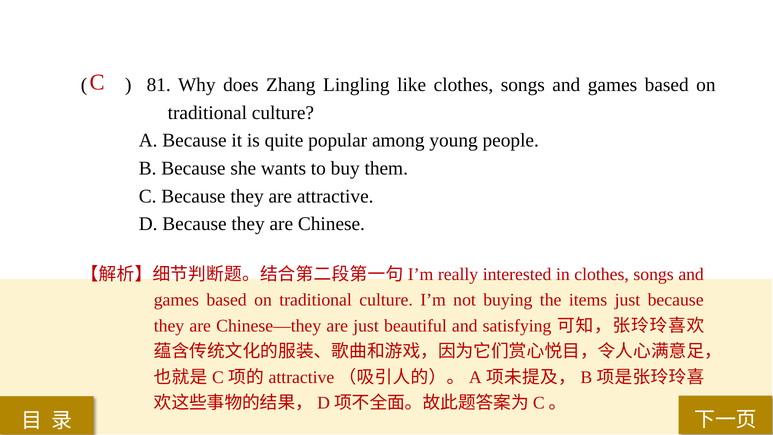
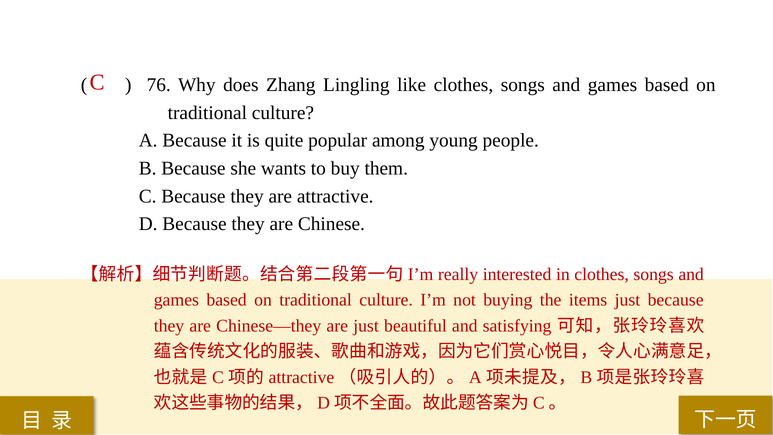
81: 81 -> 76
